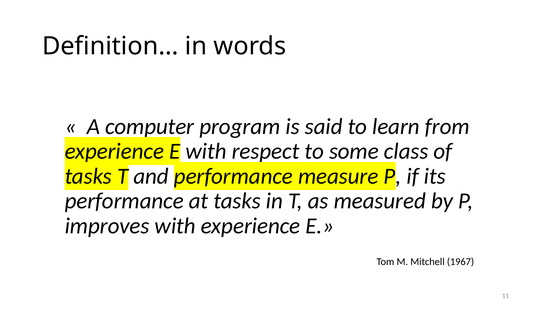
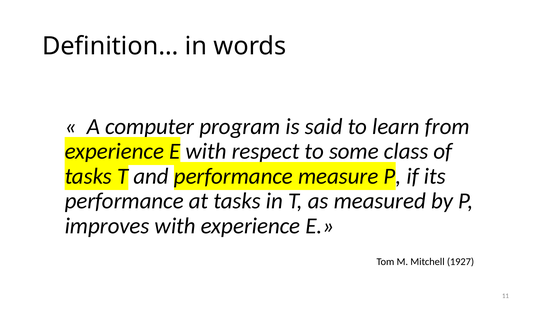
1967: 1967 -> 1927
